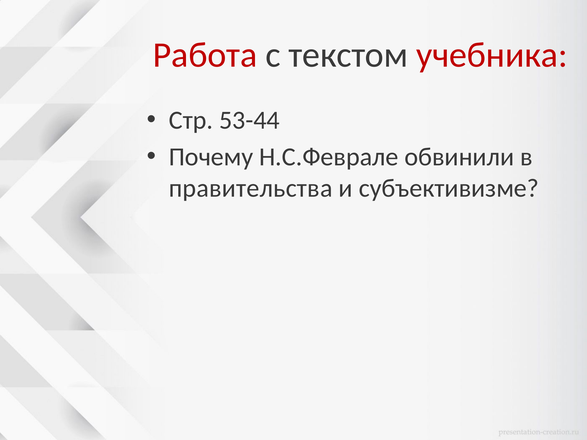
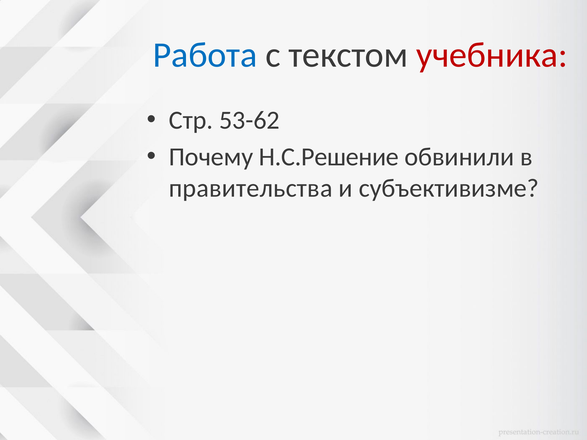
Работа colour: red -> blue
53-44: 53-44 -> 53-62
Н.С.Феврале: Н.С.Феврале -> Н.С.Решение
